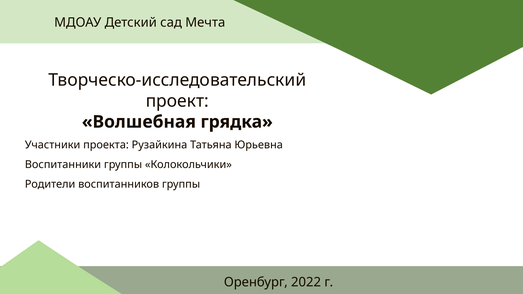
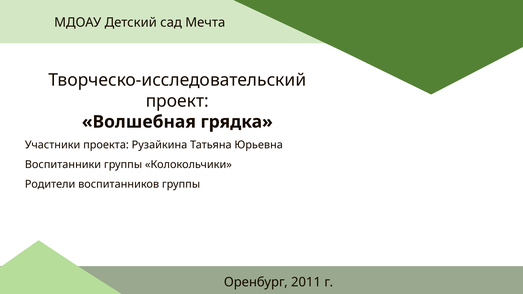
2022: 2022 -> 2011
